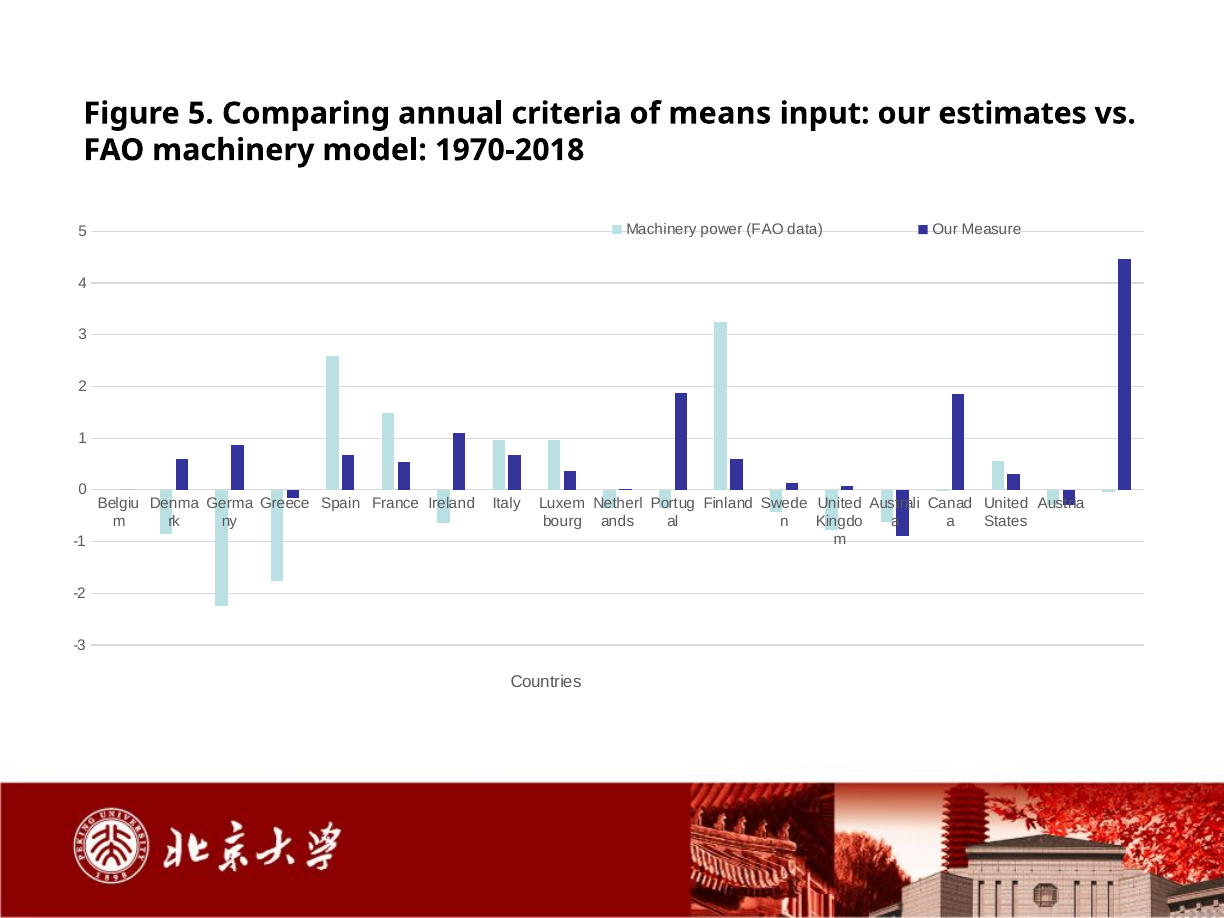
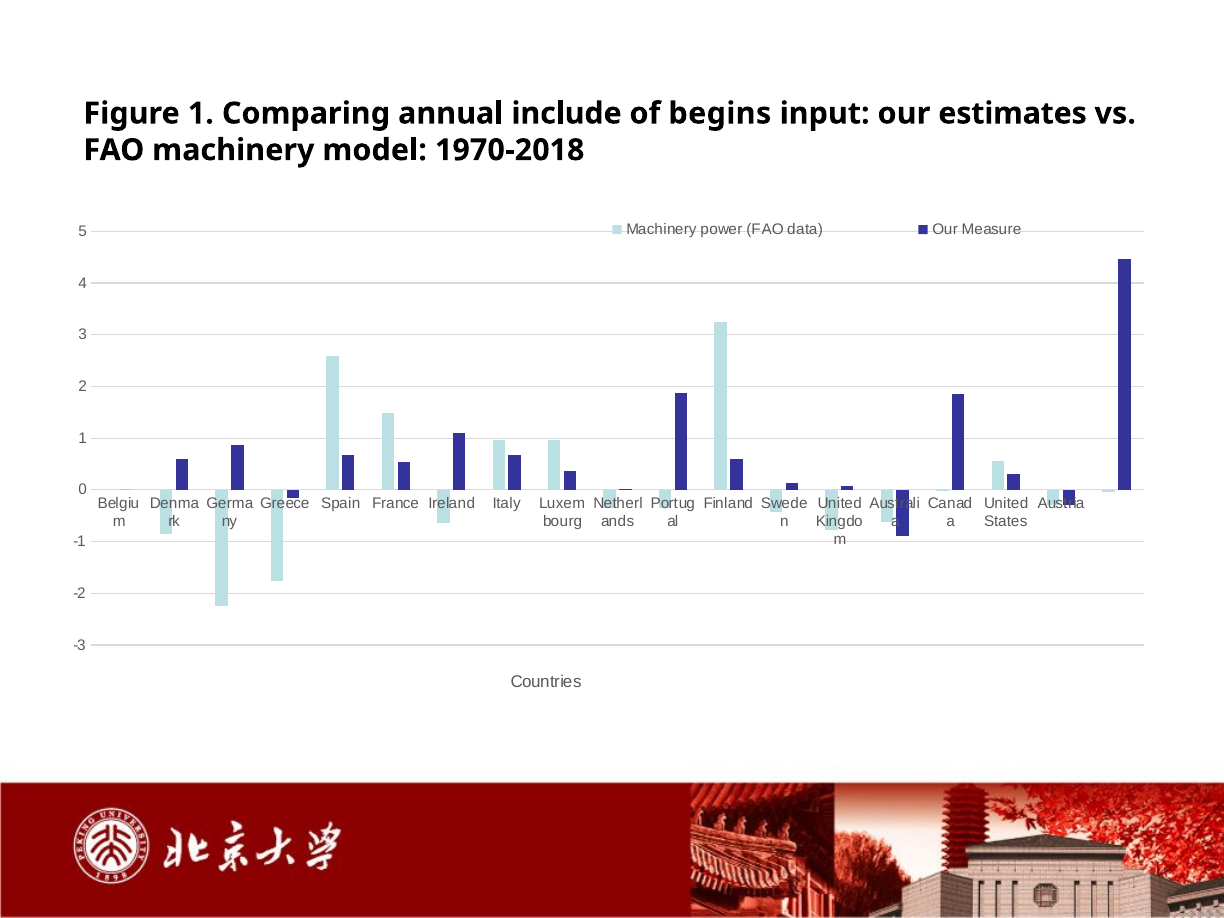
Figure 5: 5 -> 1
criteria: criteria -> include
means: means -> begins
